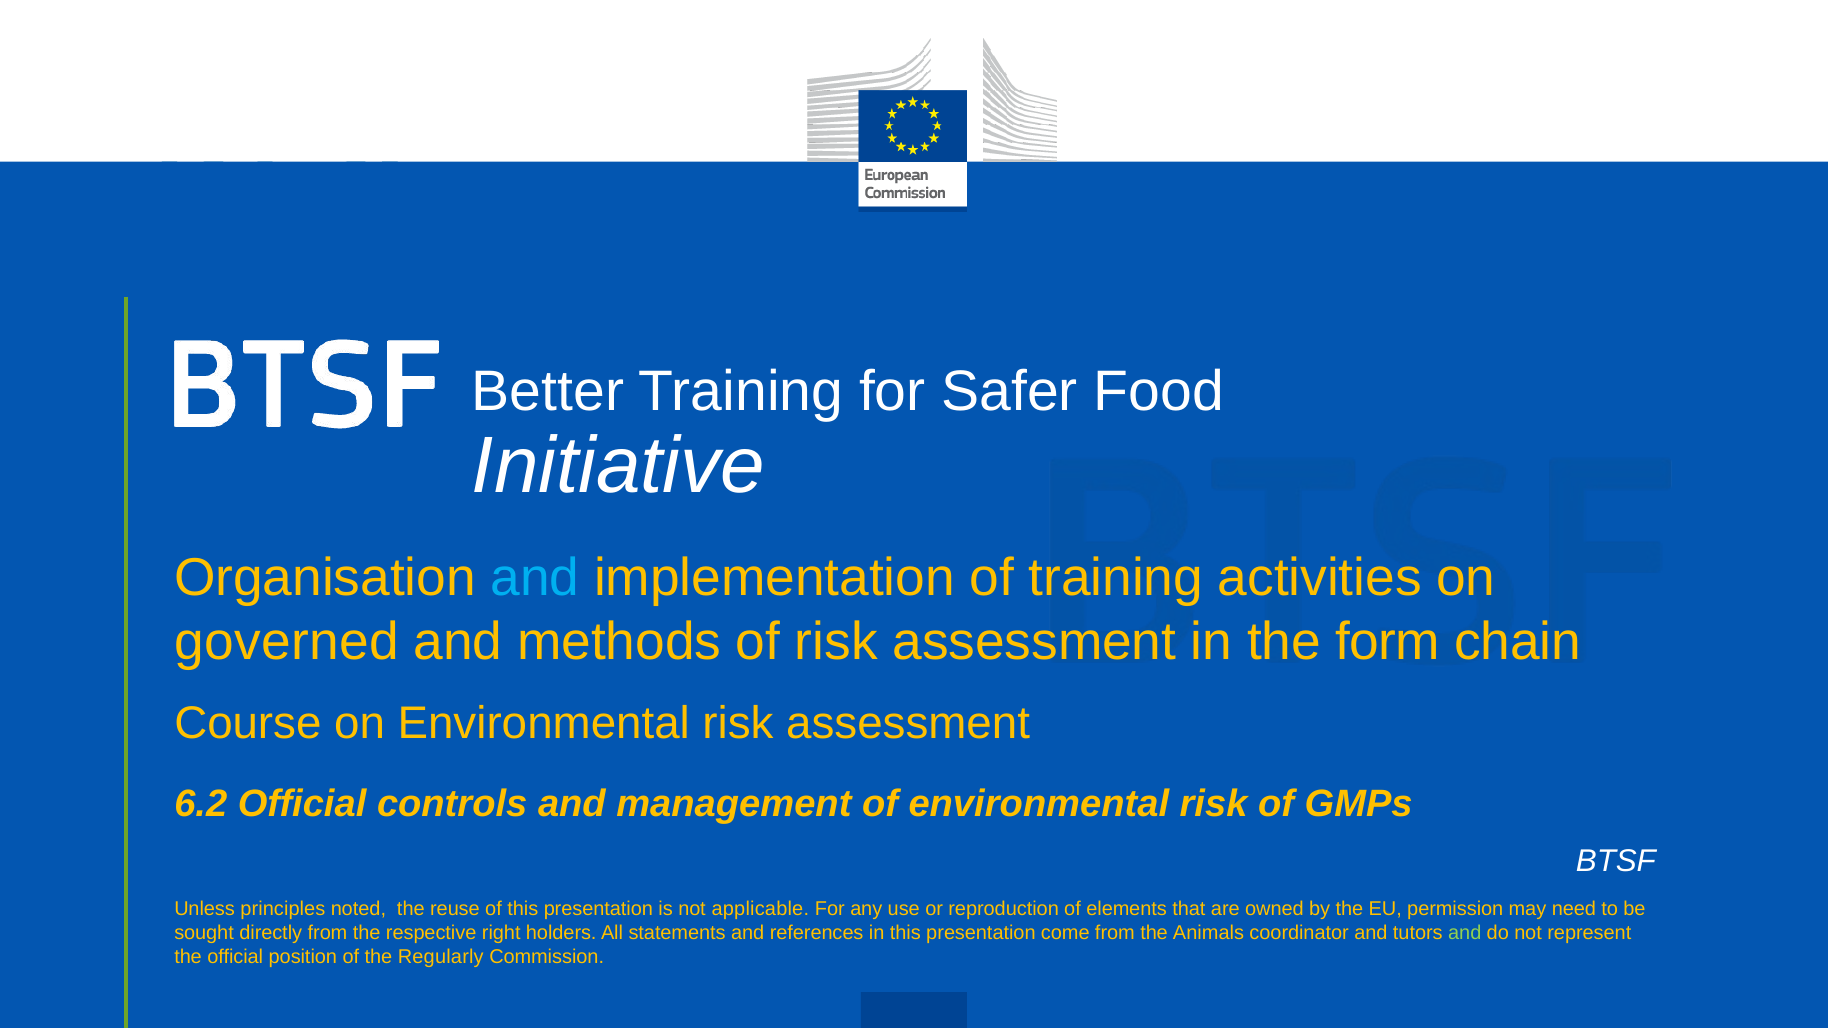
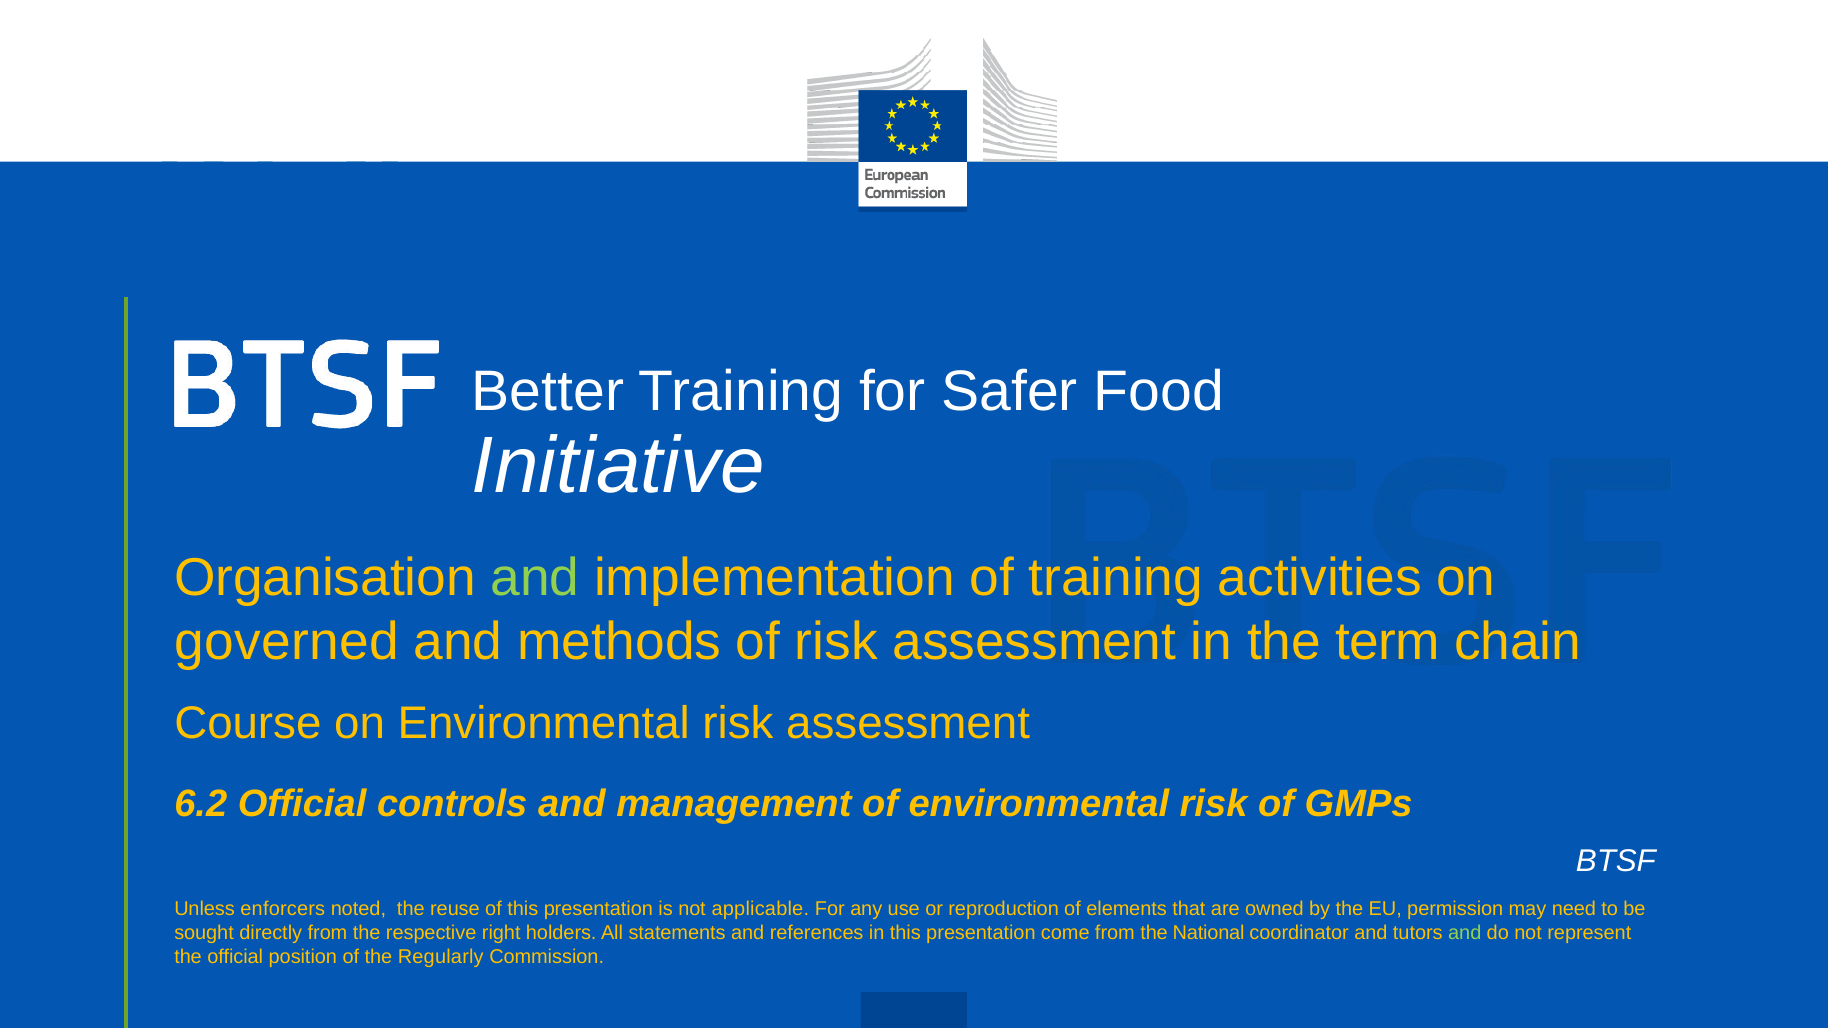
and at (535, 578) colour: light blue -> light green
form: form -> term
principles: principles -> enforcers
Animals: Animals -> National
